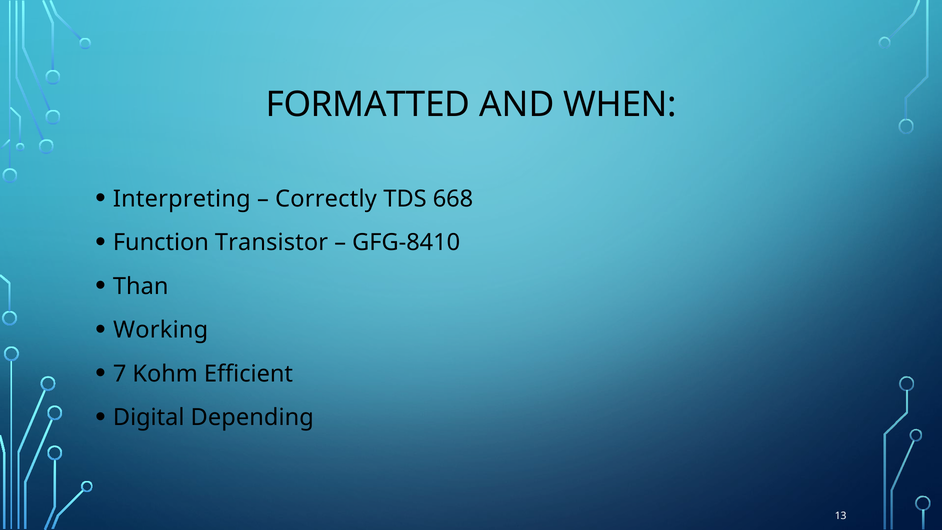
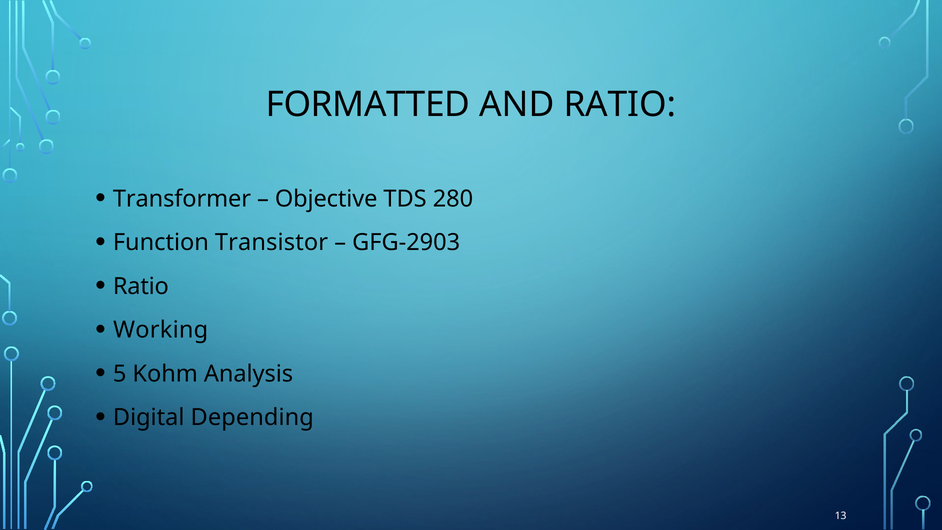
AND WHEN: WHEN -> RATIO
Interpreting: Interpreting -> Transformer
Correctly: Correctly -> Objective
668: 668 -> 280
GFG-8410: GFG-8410 -> GFG-2903
Than at (141, 286): Than -> Ratio
7: 7 -> 5
Efficient: Efficient -> Analysis
